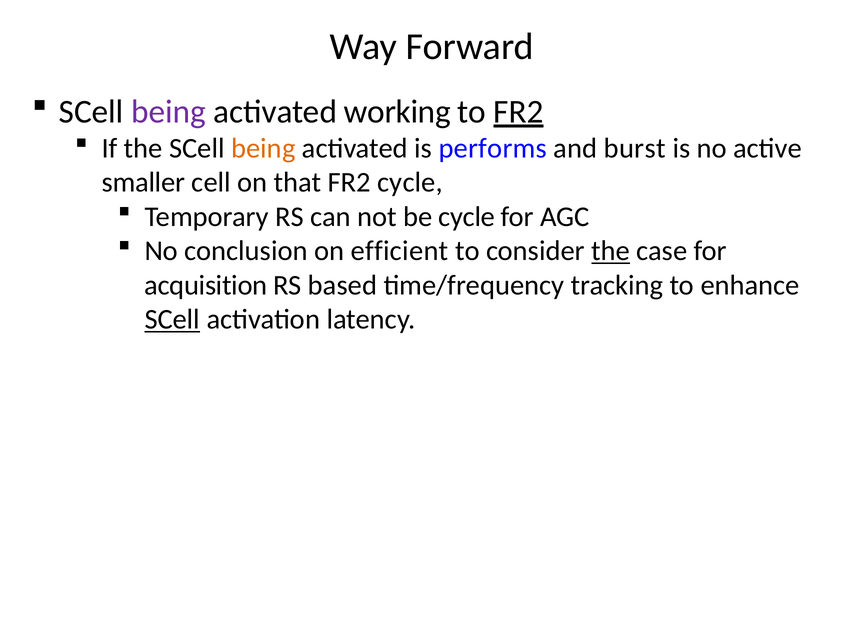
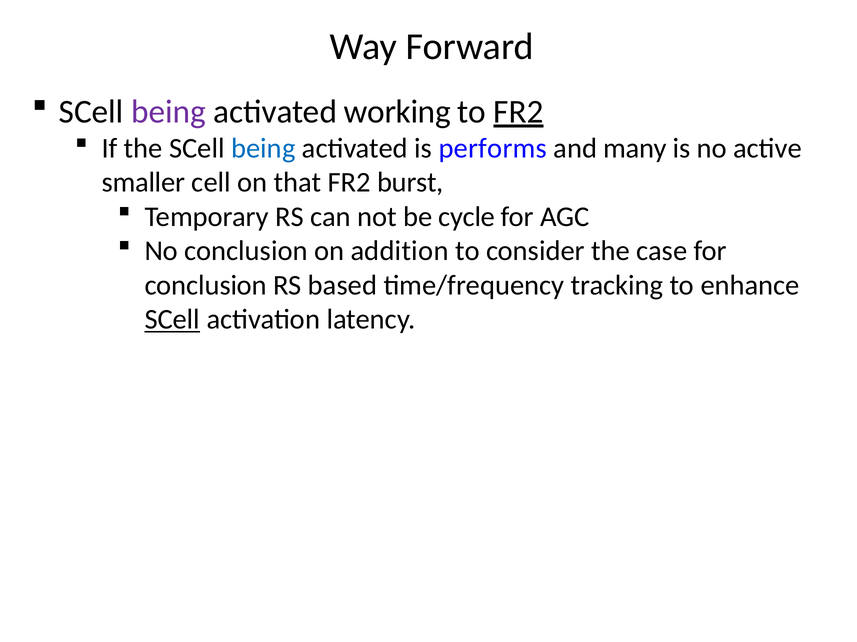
being at (263, 149) colour: orange -> blue
burst: burst -> many
FR2 cycle: cycle -> burst
efficient: efficient -> addition
the at (611, 251) underline: present -> none
acquisition at (206, 286): acquisition -> conclusion
